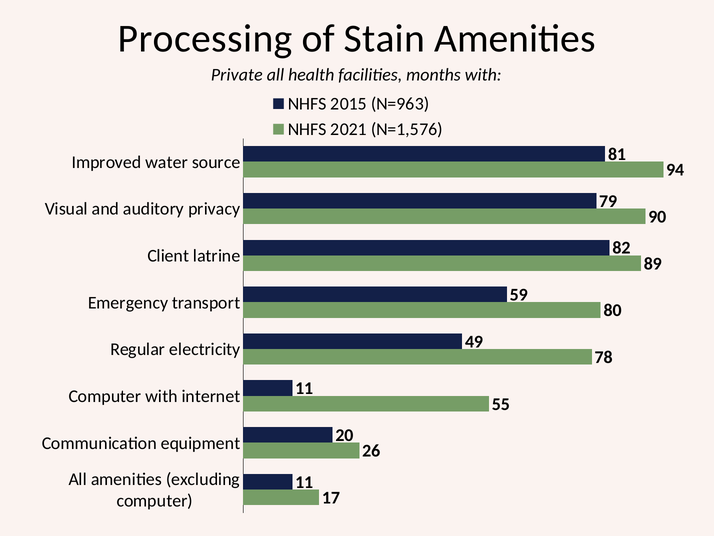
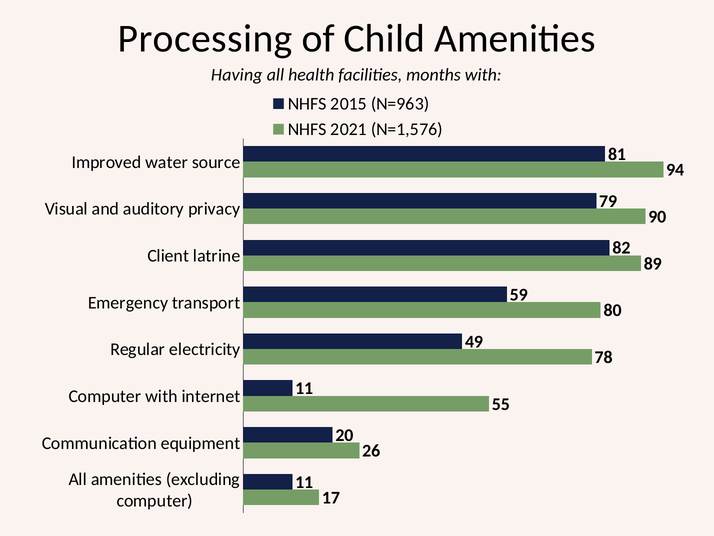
Stain: Stain -> Child
Private: Private -> Having
